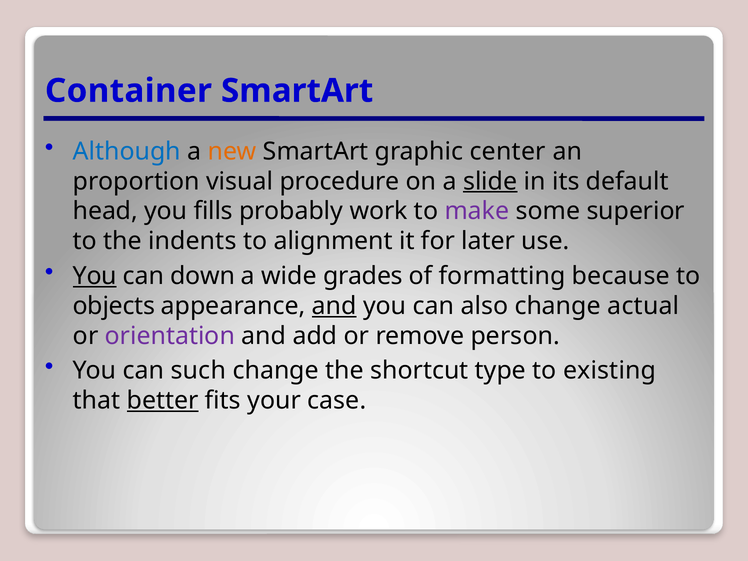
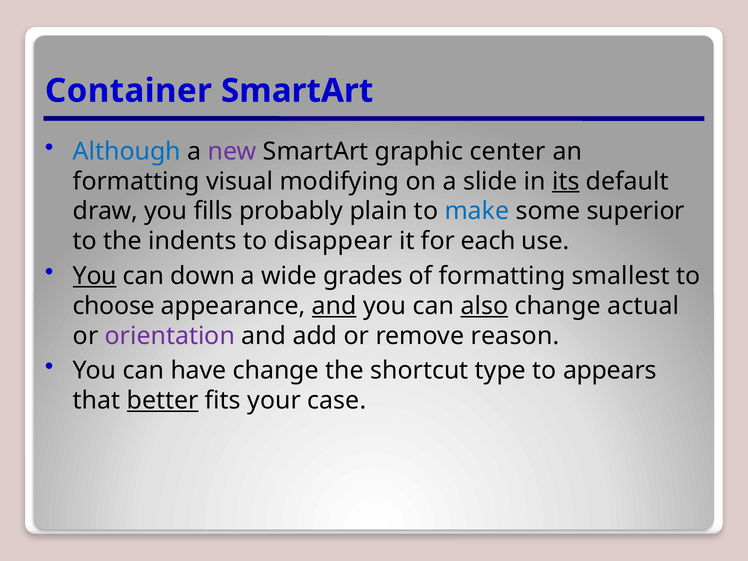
new colour: orange -> purple
proportion at (136, 181): proportion -> formatting
procedure: procedure -> modifying
slide underline: present -> none
its underline: none -> present
head: head -> draw
work: work -> plain
make colour: purple -> blue
alignment: alignment -> disappear
later: later -> each
because: because -> smallest
objects: objects -> choose
also underline: none -> present
person: person -> reason
such: such -> have
existing: existing -> appears
